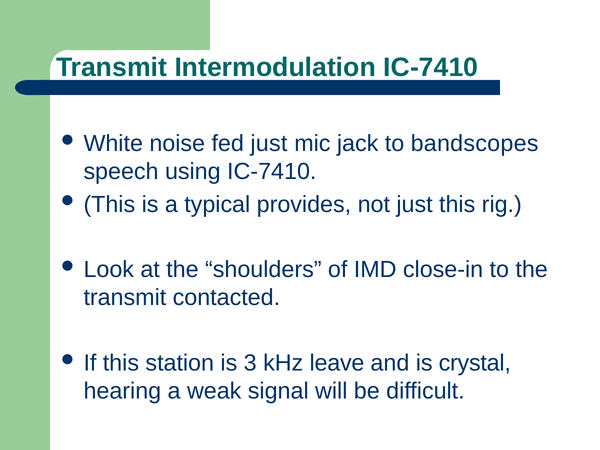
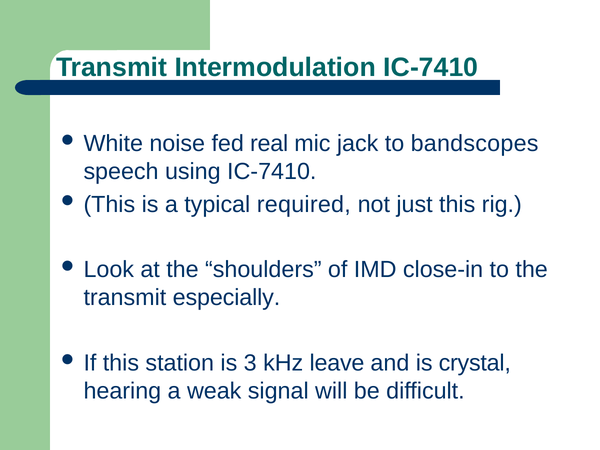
fed just: just -> real
provides: provides -> required
contacted: contacted -> especially
